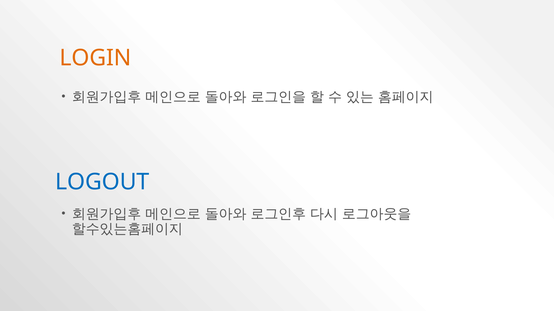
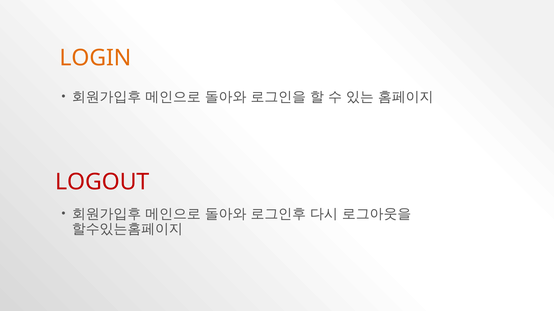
LOGOUT colour: blue -> red
